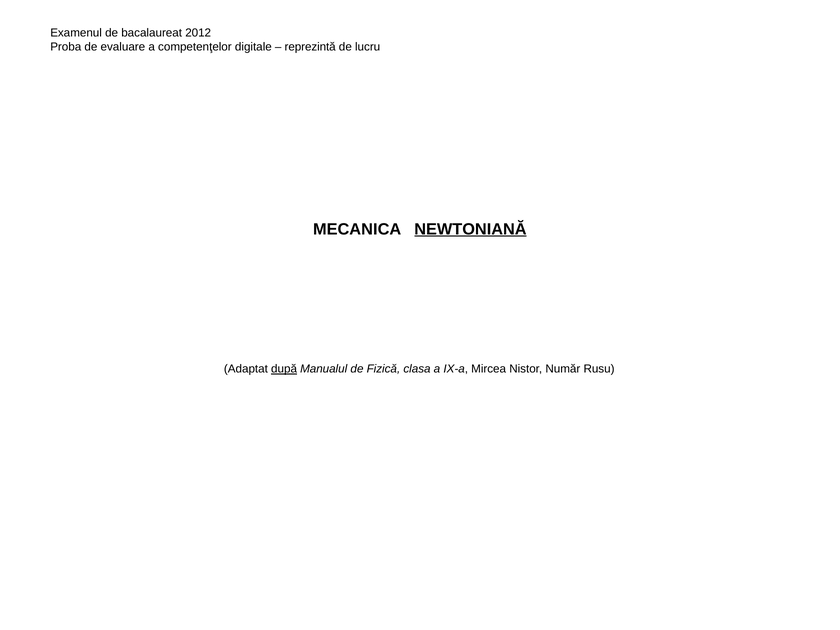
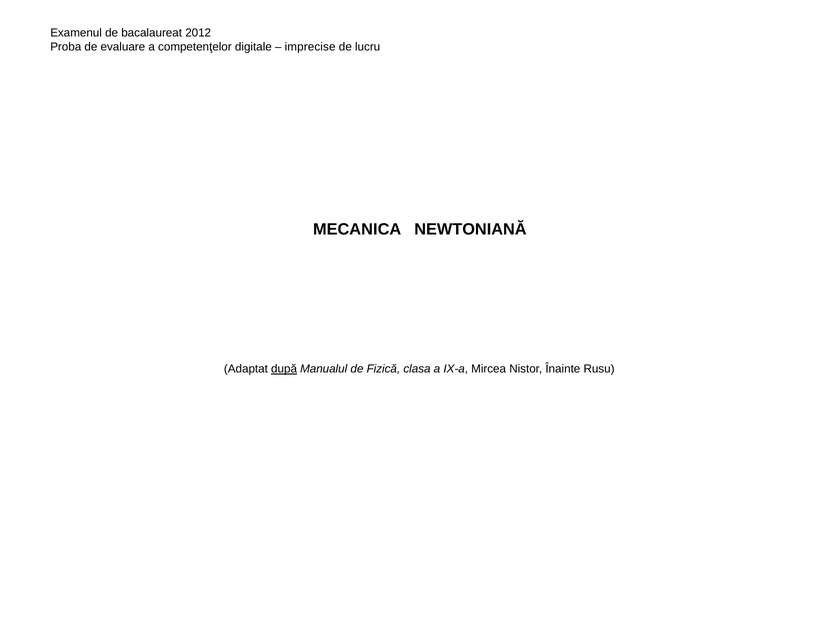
reprezintă: reprezintă -> imprecise
NEWTONIANĂ underline: present -> none
Număr: Număr -> Înainte
